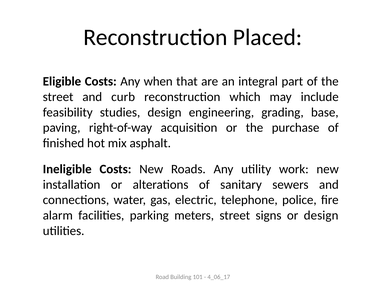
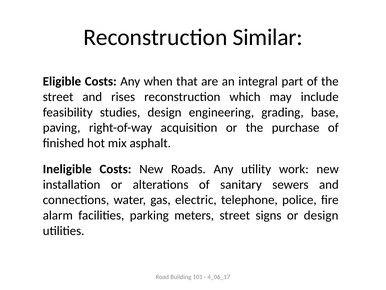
Placed: Placed -> Similar
curb: curb -> rises
